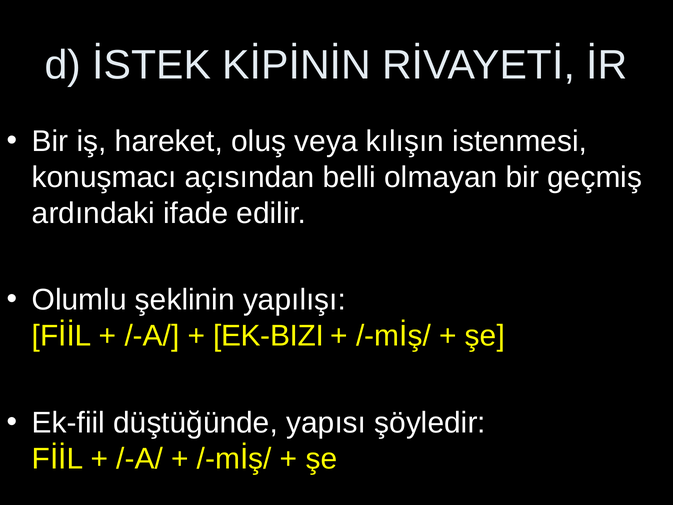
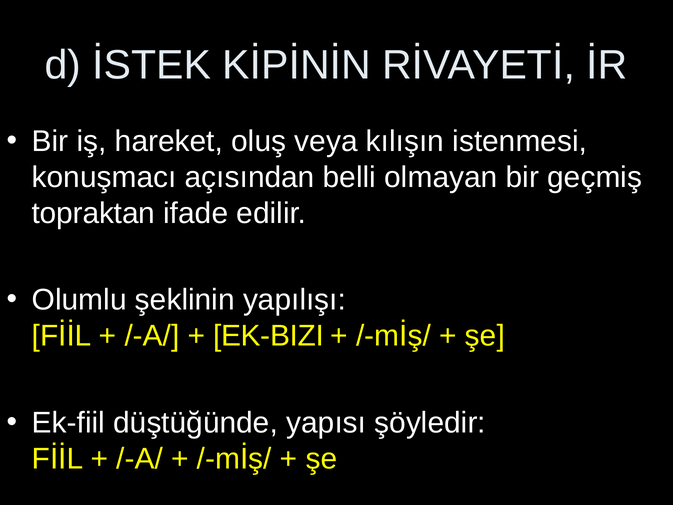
ardındaki: ardındaki -> topraktan
